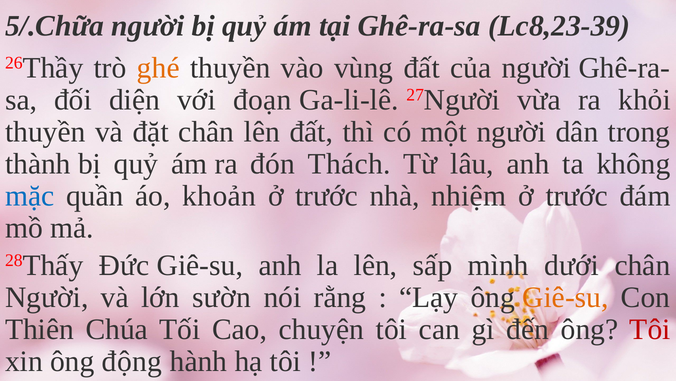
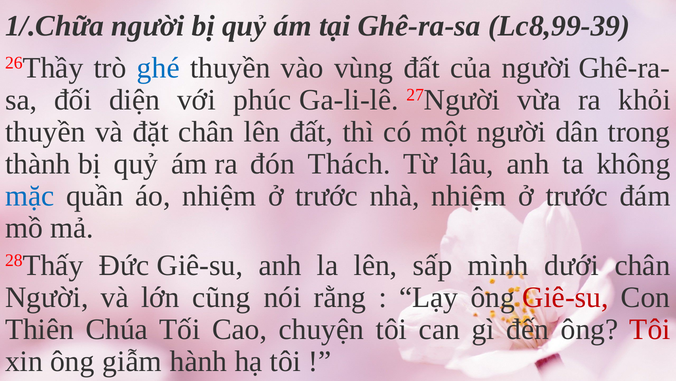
5/.Chữa: 5/.Chữa -> 1/.Chữa
Lc8,23-39: Lc8,23-39 -> Lc8,99-39
ghé colour: orange -> blue
đoạn: đoạn -> phúc
áo khoản: khoản -> nhiệm
sườn: sườn -> cũng
Giê-su at (565, 297) colour: orange -> red
động: động -> giẫm
